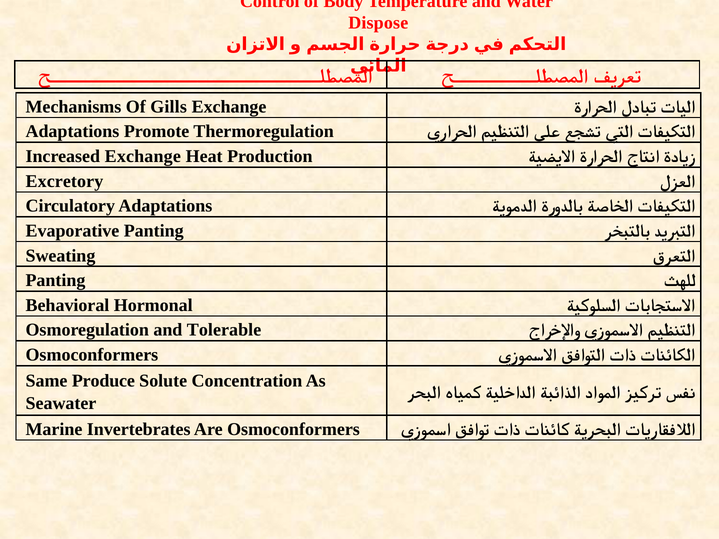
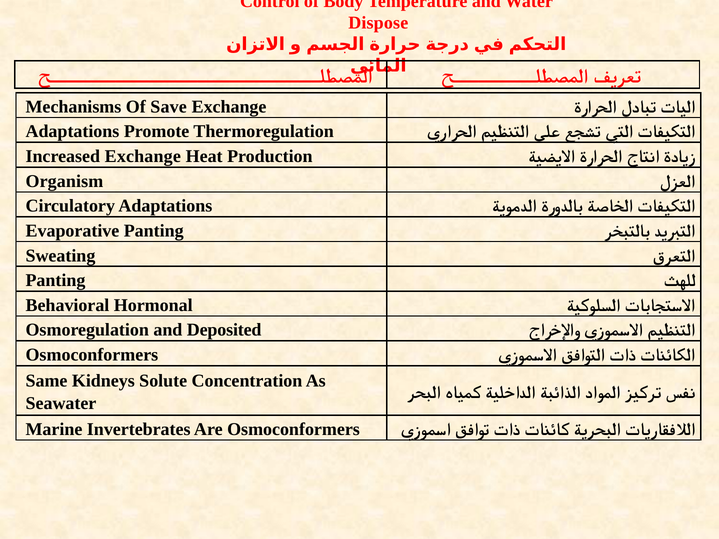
Gills: Gills -> Save
Excretory: Excretory -> Organism
Tolerable: Tolerable -> Deposited
Produce: Produce -> Kidneys
